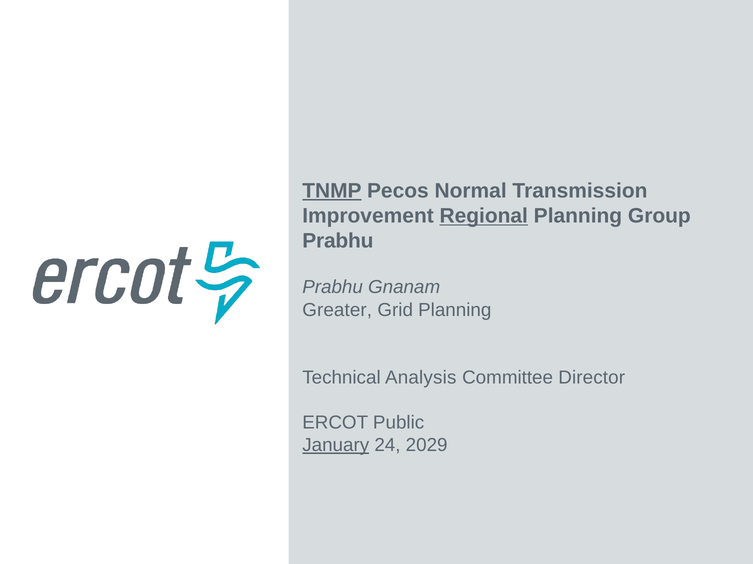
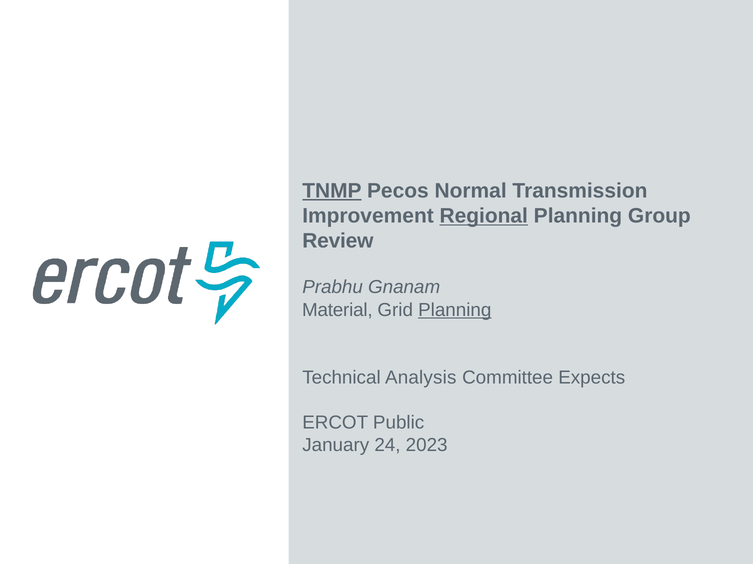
Prabhu at (338, 241): Prabhu -> Review
Greater: Greater -> Material
Planning at (455, 310) underline: none -> present
Director: Director -> Expects
January underline: present -> none
2029: 2029 -> 2023
